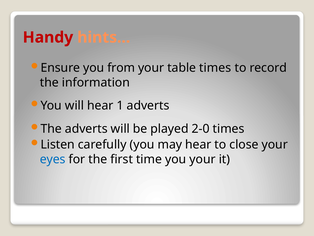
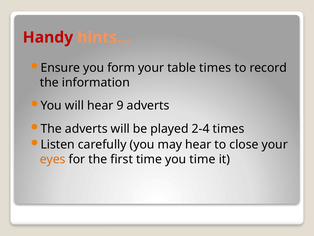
from: from -> form
1: 1 -> 9
2-0: 2-0 -> 2-4
eyes colour: blue -> orange
you your: your -> time
